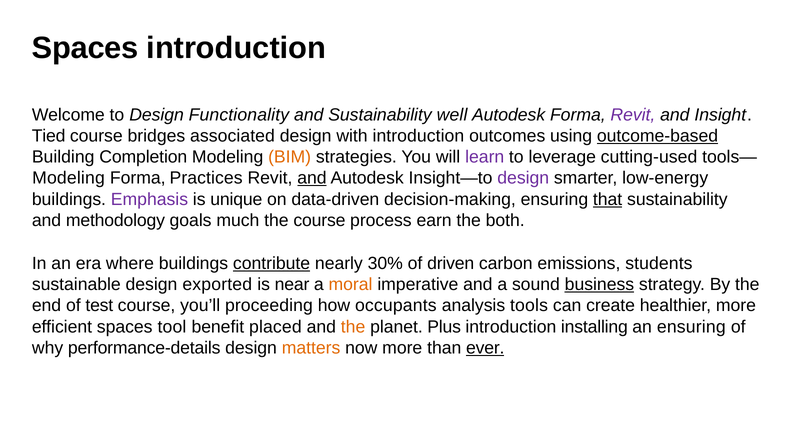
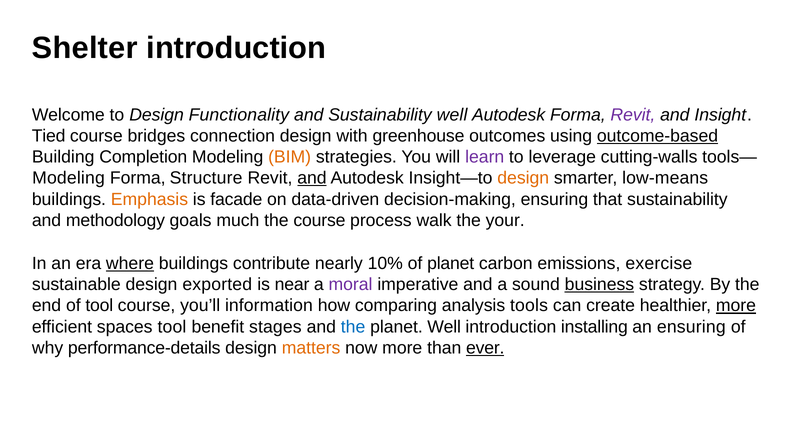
Spaces at (85, 48): Spaces -> Shelter
associated: associated -> connection
with introduction: introduction -> greenhouse
cutting-used: cutting-used -> cutting-walls
Practices: Practices -> Structure
design at (523, 178) colour: purple -> orange
low-energy: low-energy -> low-means
Emphasis colour: purple -> orange
unique: unique -> facade
that underline: present -> none
earn: earn -> walk
both: both -> your
where underline: none -> present
contribute underline: present -> none
30%: 30% -> 10%
of driven: driven -> planet
students: students -> exercise
moral colour: orange -> purple
of test: test -> tool
proceeding: proceeding -> information
occupants: occupants -> comparing
more at (736, 306) underline: none -> present
placed: placed -> stages
the at (353, 327) colour: orange -> blue
planet Plus: Plus -> Well
